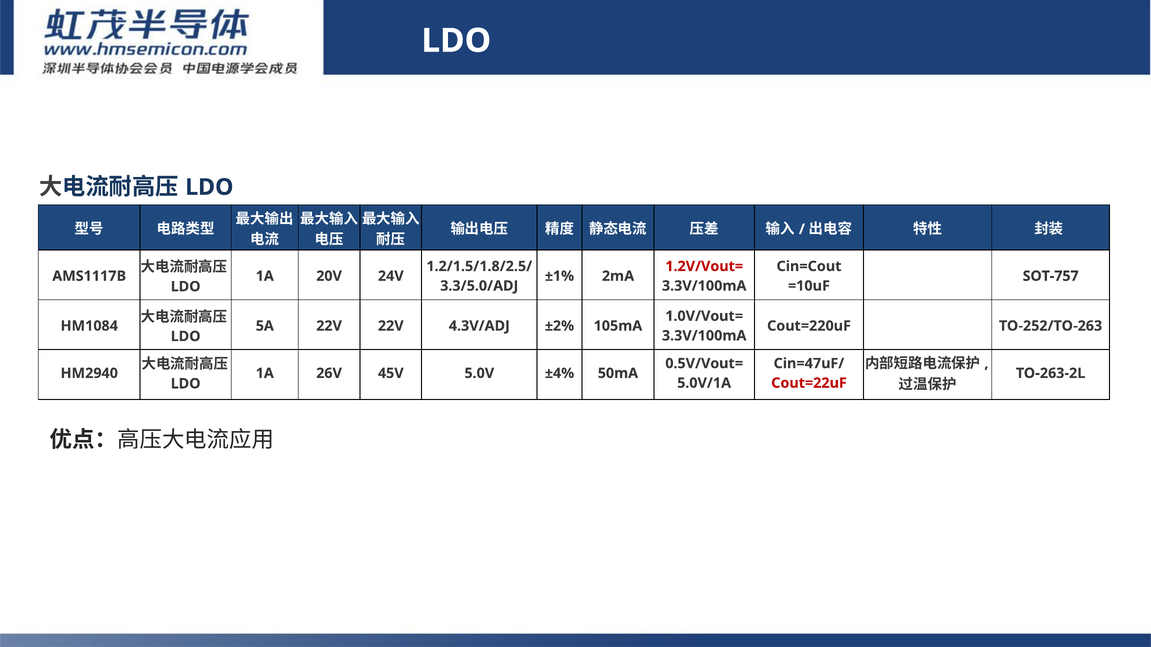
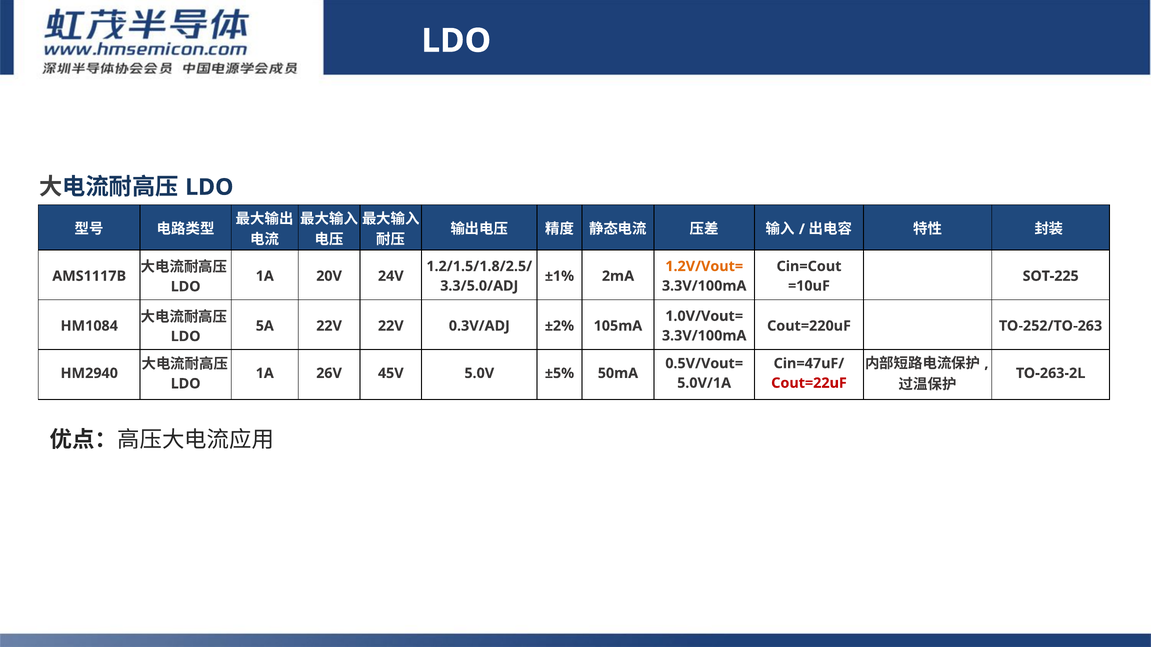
1.2V/Vout= colour: red -> orange
SOT-757: SOT-757 -> SOT-225
4.3V/ADJ: 4.3V/ADJ -> 0.3V/ADJ
±4%: ±4% -> ±5%
